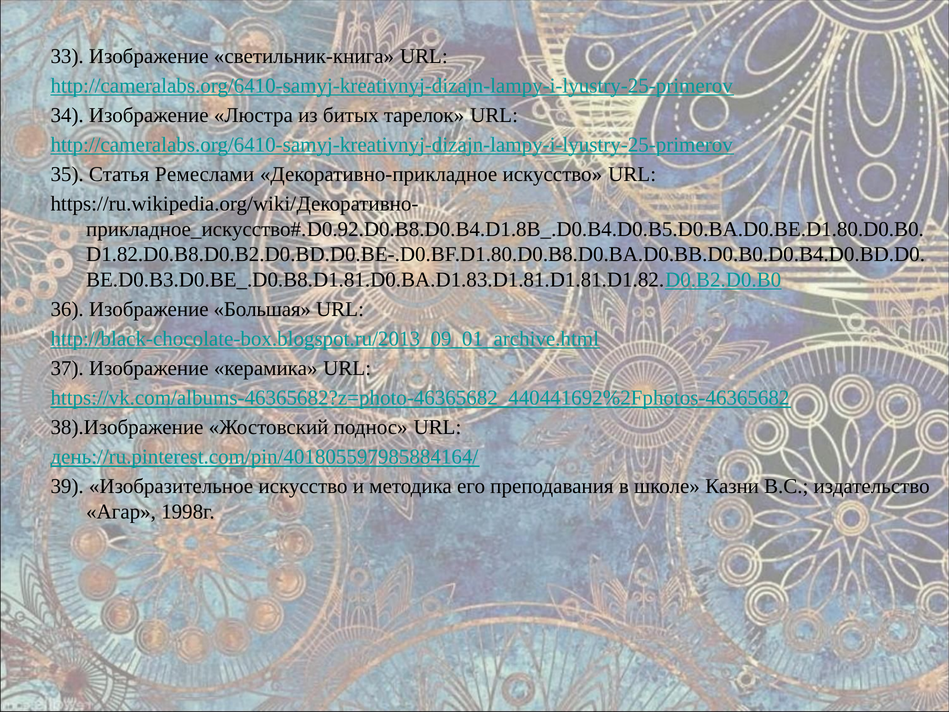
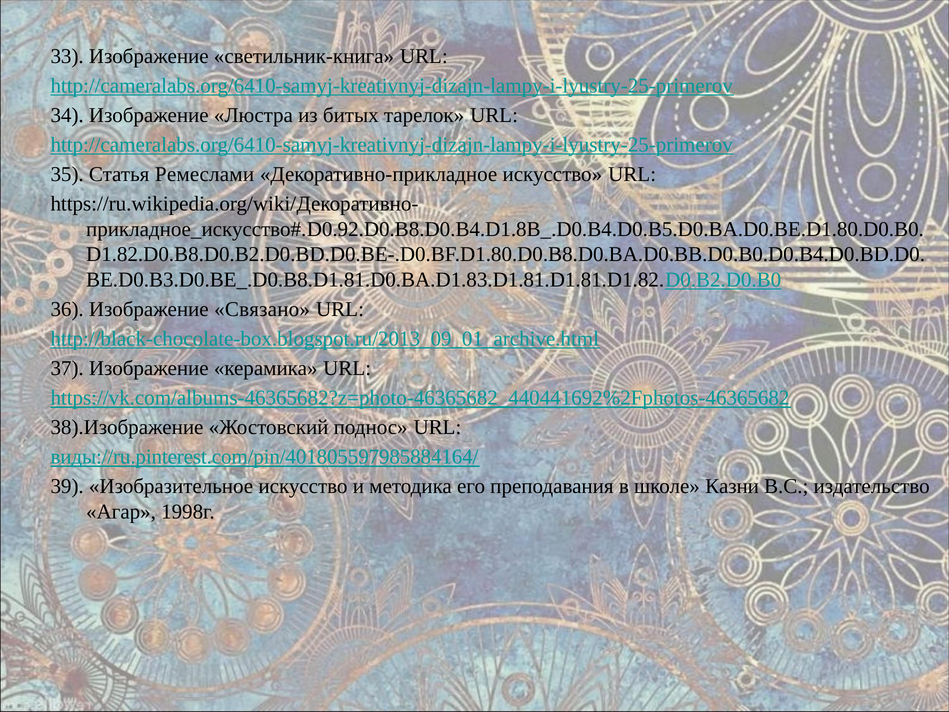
Большая: Большая -> Связано
день://ru.pinterest.com/pin/401805597985884164/: день://ru.pinterest.com/pin/401805597985884164/ -> виды://ru.pinterest.com/pin/401805597985884164/
